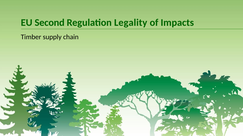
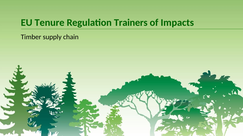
Second: Second -> Tenure
Legality: Legality -> Trainers
